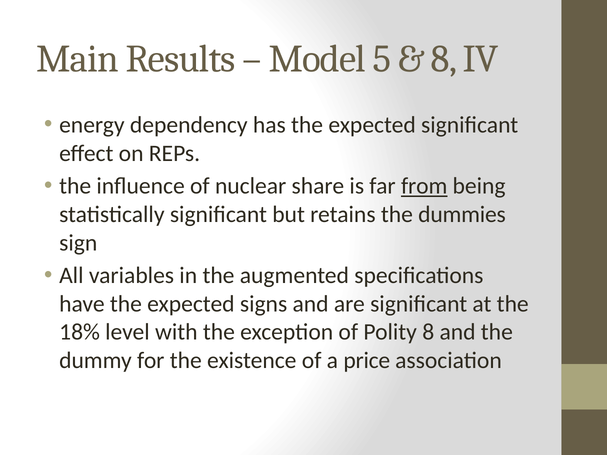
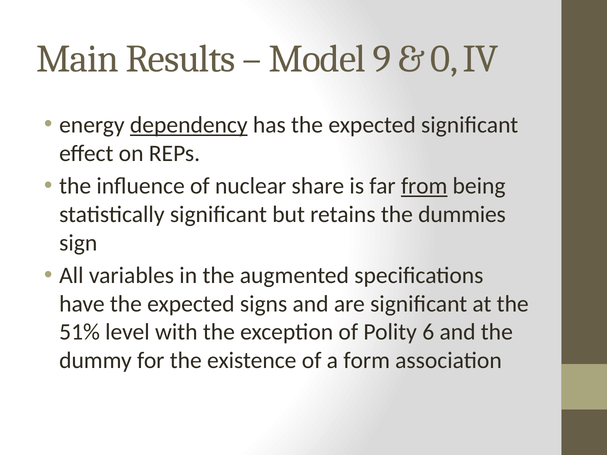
5: 5 -> 9
8 at (444, 59): 8 -> 0
dependency underline: none -> present
18%: 18% -> 51%
Polity 8: 8 -> 6
price: price -> form
